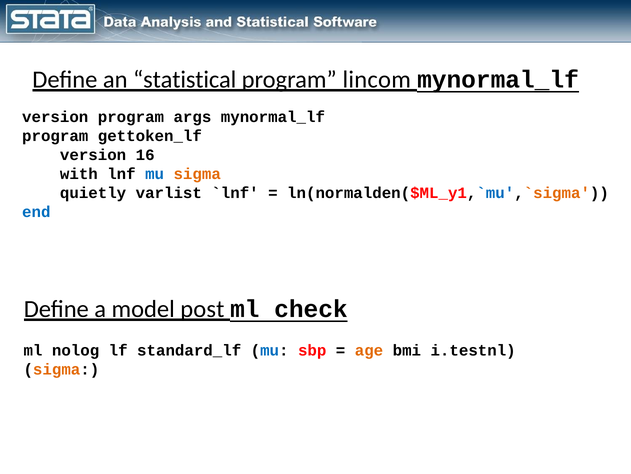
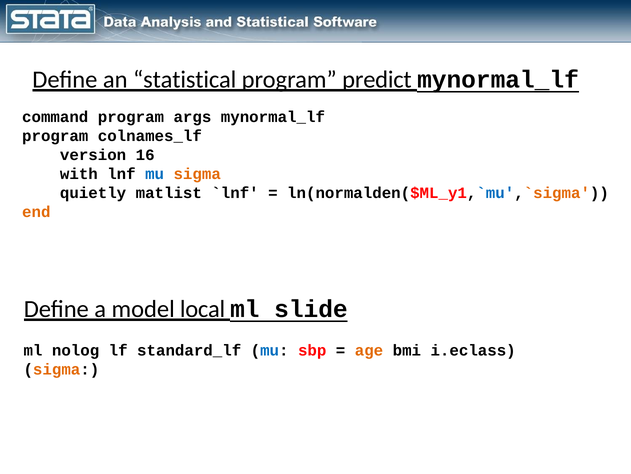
lincom: lincom -> predict
version at (55, 117): version -> command
gettoken_lf: gettoken_lf -> colnames_lf
varlist: varlist -> matlist
end colour: blue -> orange
post: post -> local
check: check -> slide
i.testnl: i.testnl -> i.eclass
